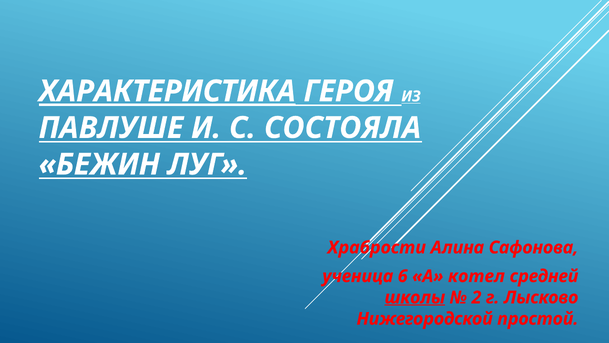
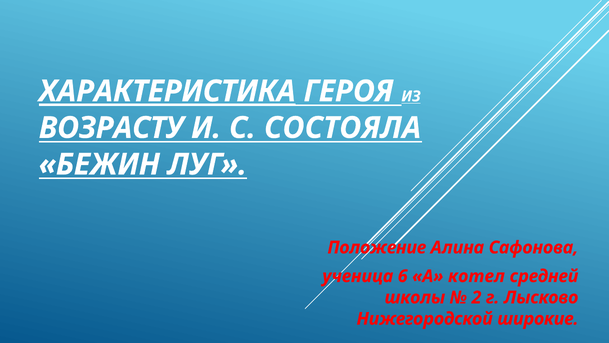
ПАВЛУШЕ: ПАВЛУШЕ -> ВОЗРАСТУ
Храбрости: Храбрости -> Положение
школы underline: present -> none
простой: простой -> широкие
